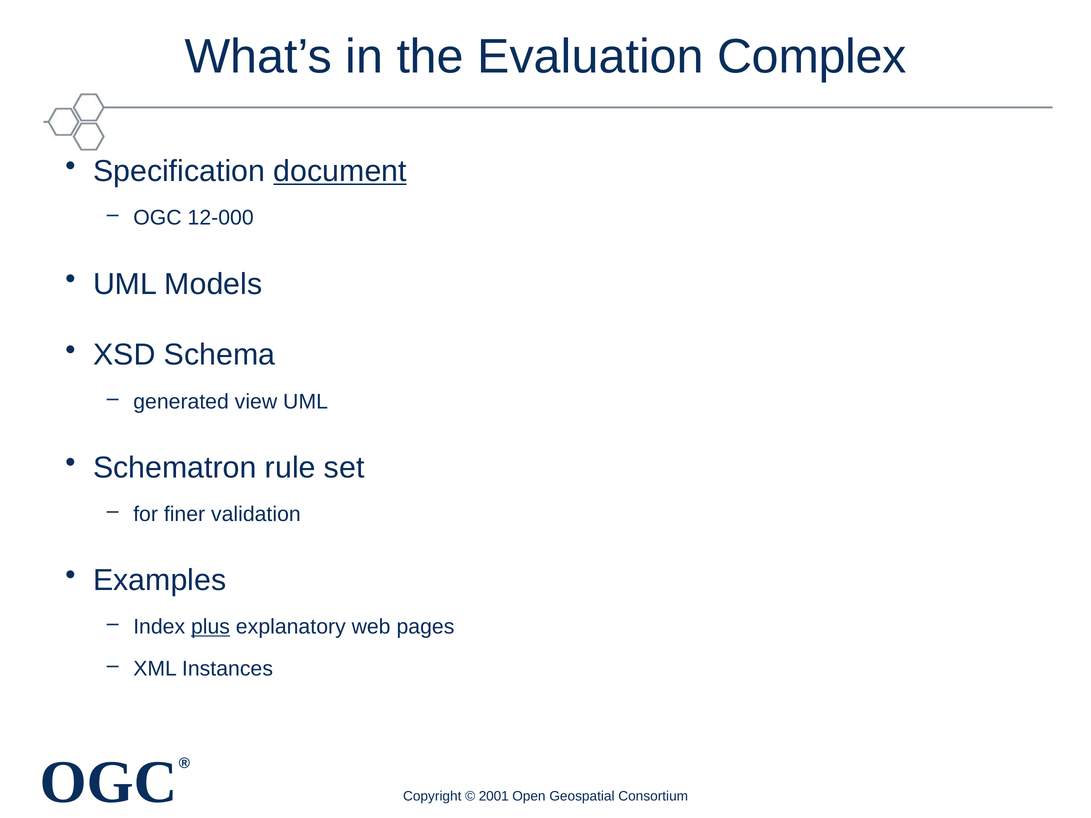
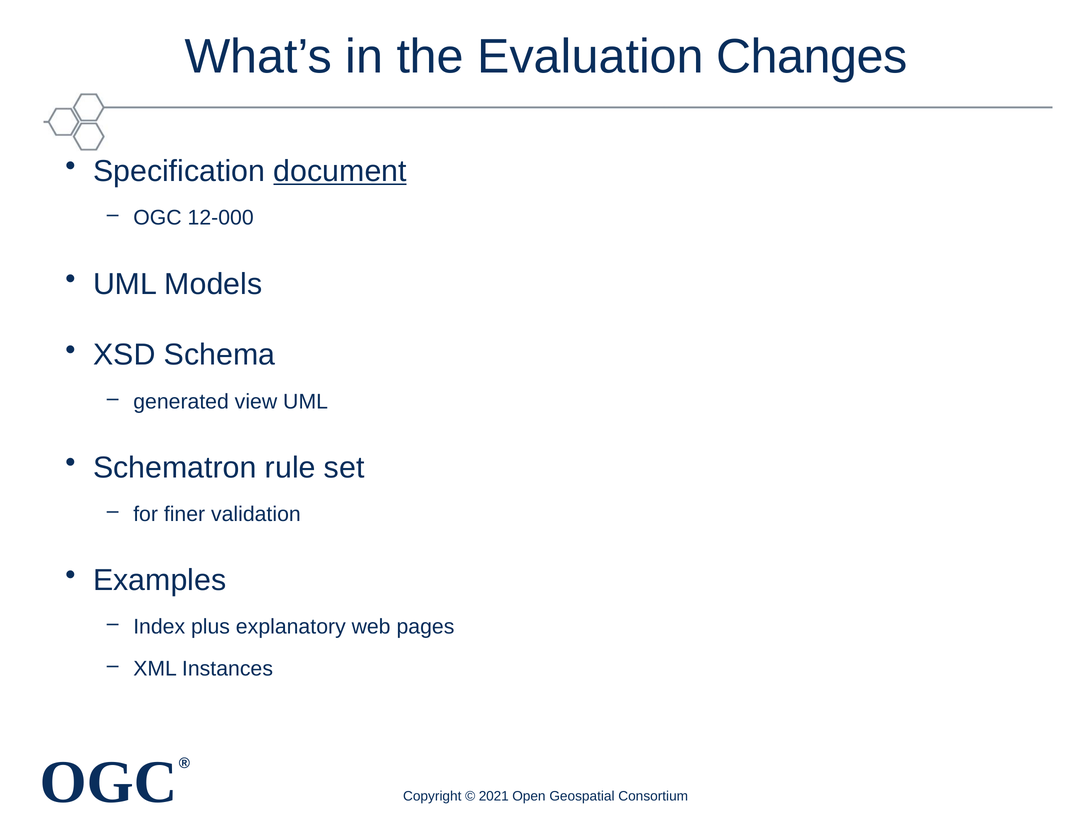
Complex: Complex -> Changes
plus underline: present -> none
2001: 2001 -> 2021
